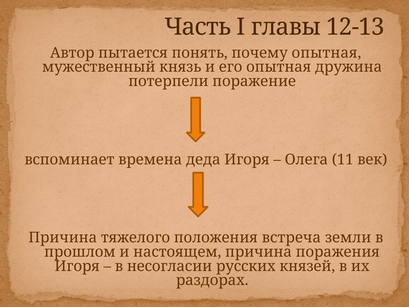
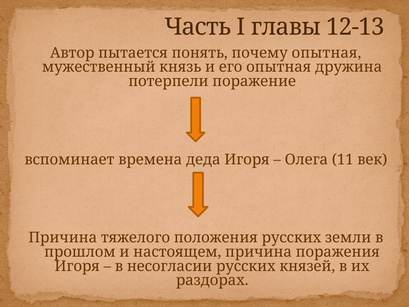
положения встреча: встреча -> русских
